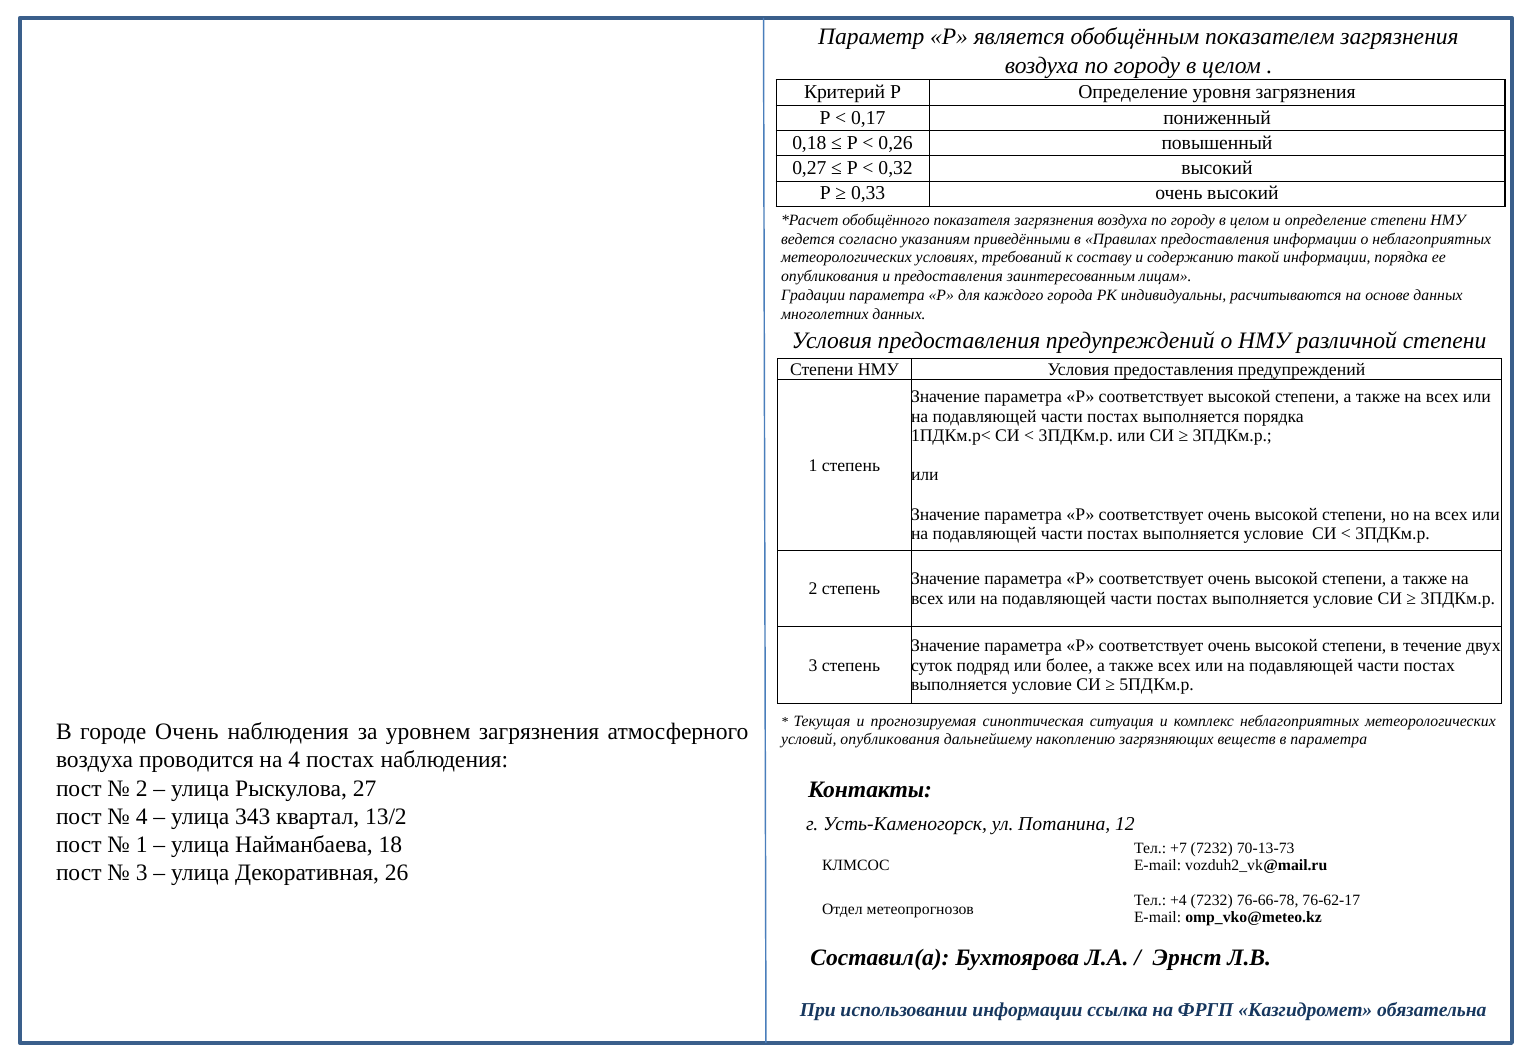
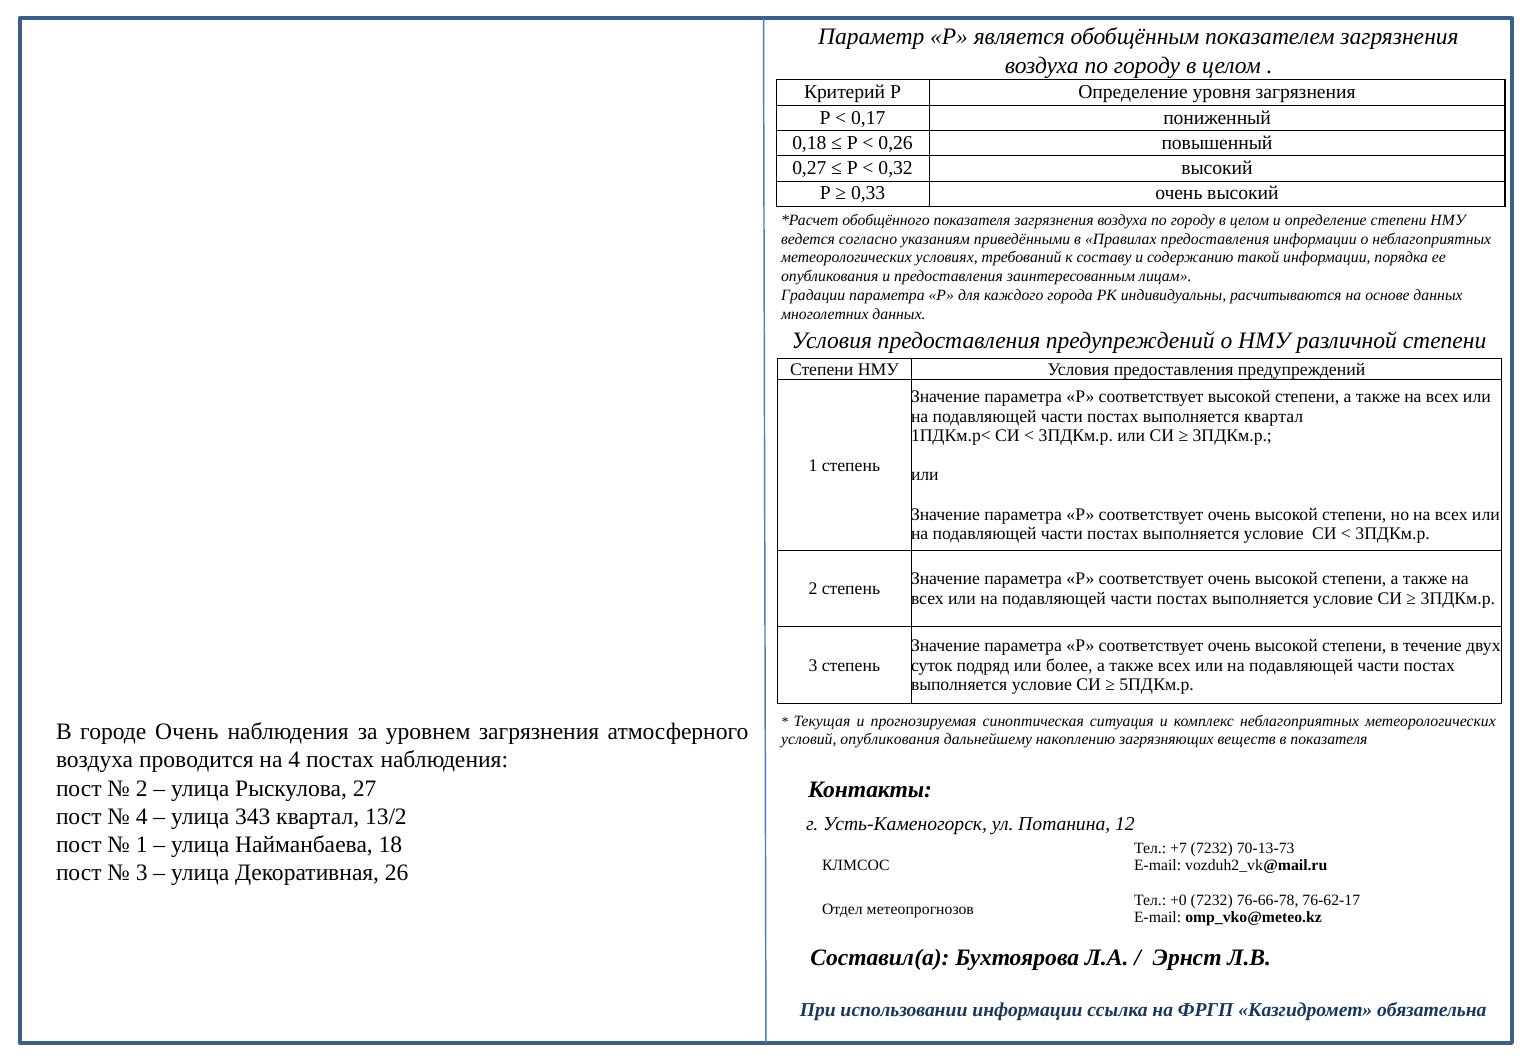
выполняется порядка: порядка -> квартал
в параметра: параметра -> показателя
+4: +4 -> +0
